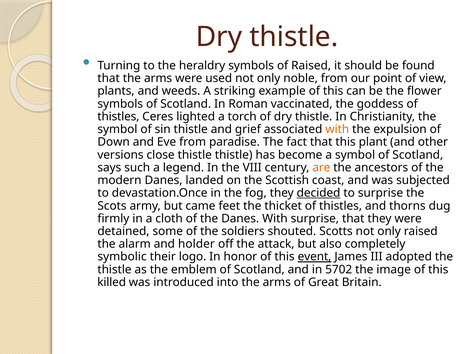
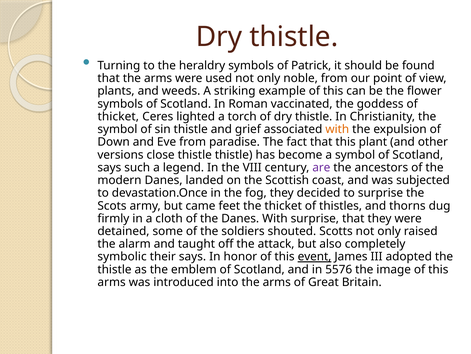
of Raised: Raised -> Patrick
thistles at (118, 116): thistles -> thicket
are colour: orange -> purple
decided underline: present -> none
holder: holder -> taught
their logo: logo -> says
5702: 5702 -> 5576
killed at (112, 282): killed -> arms
